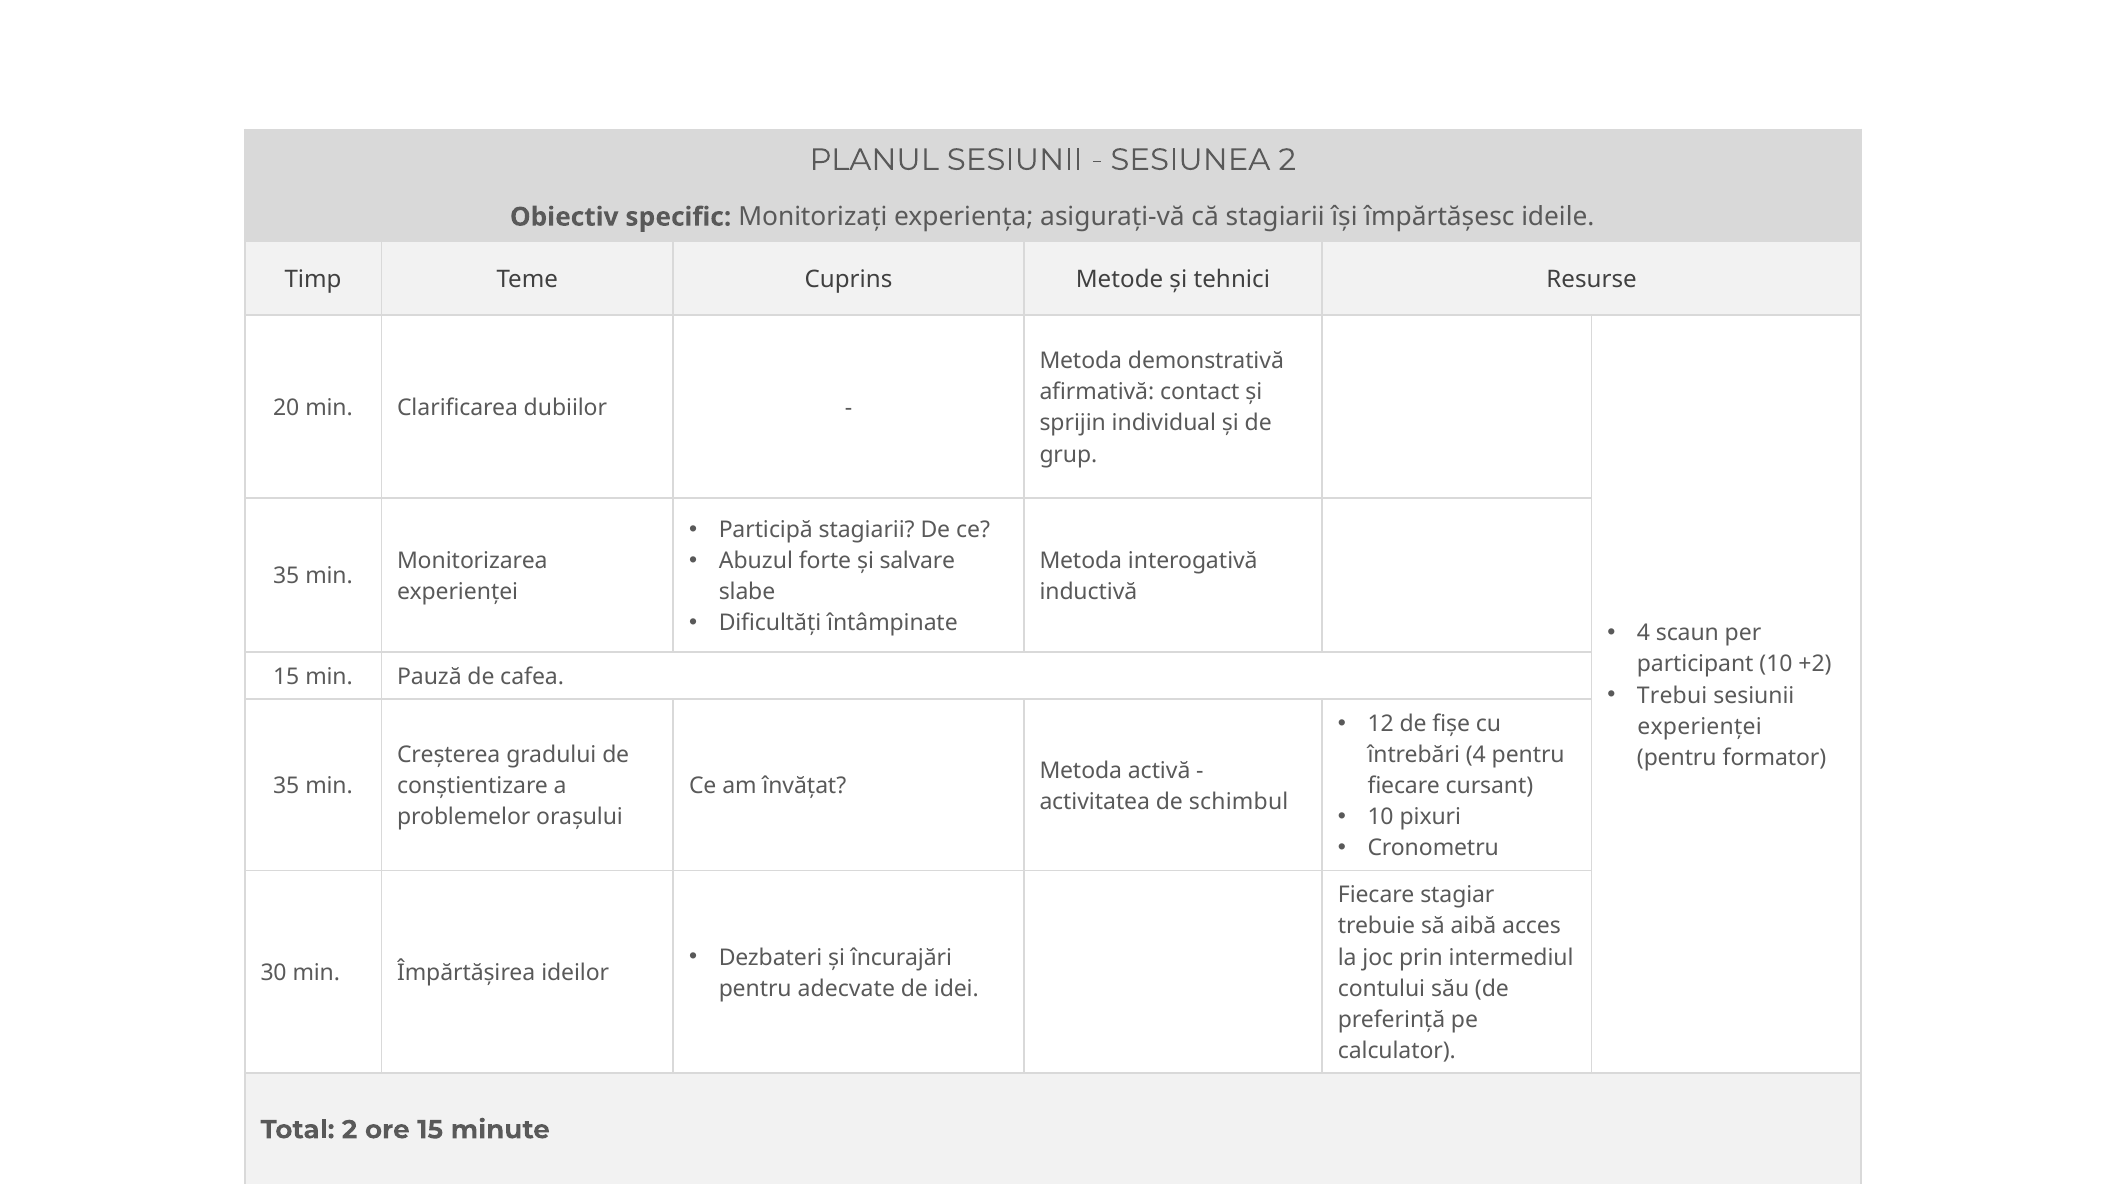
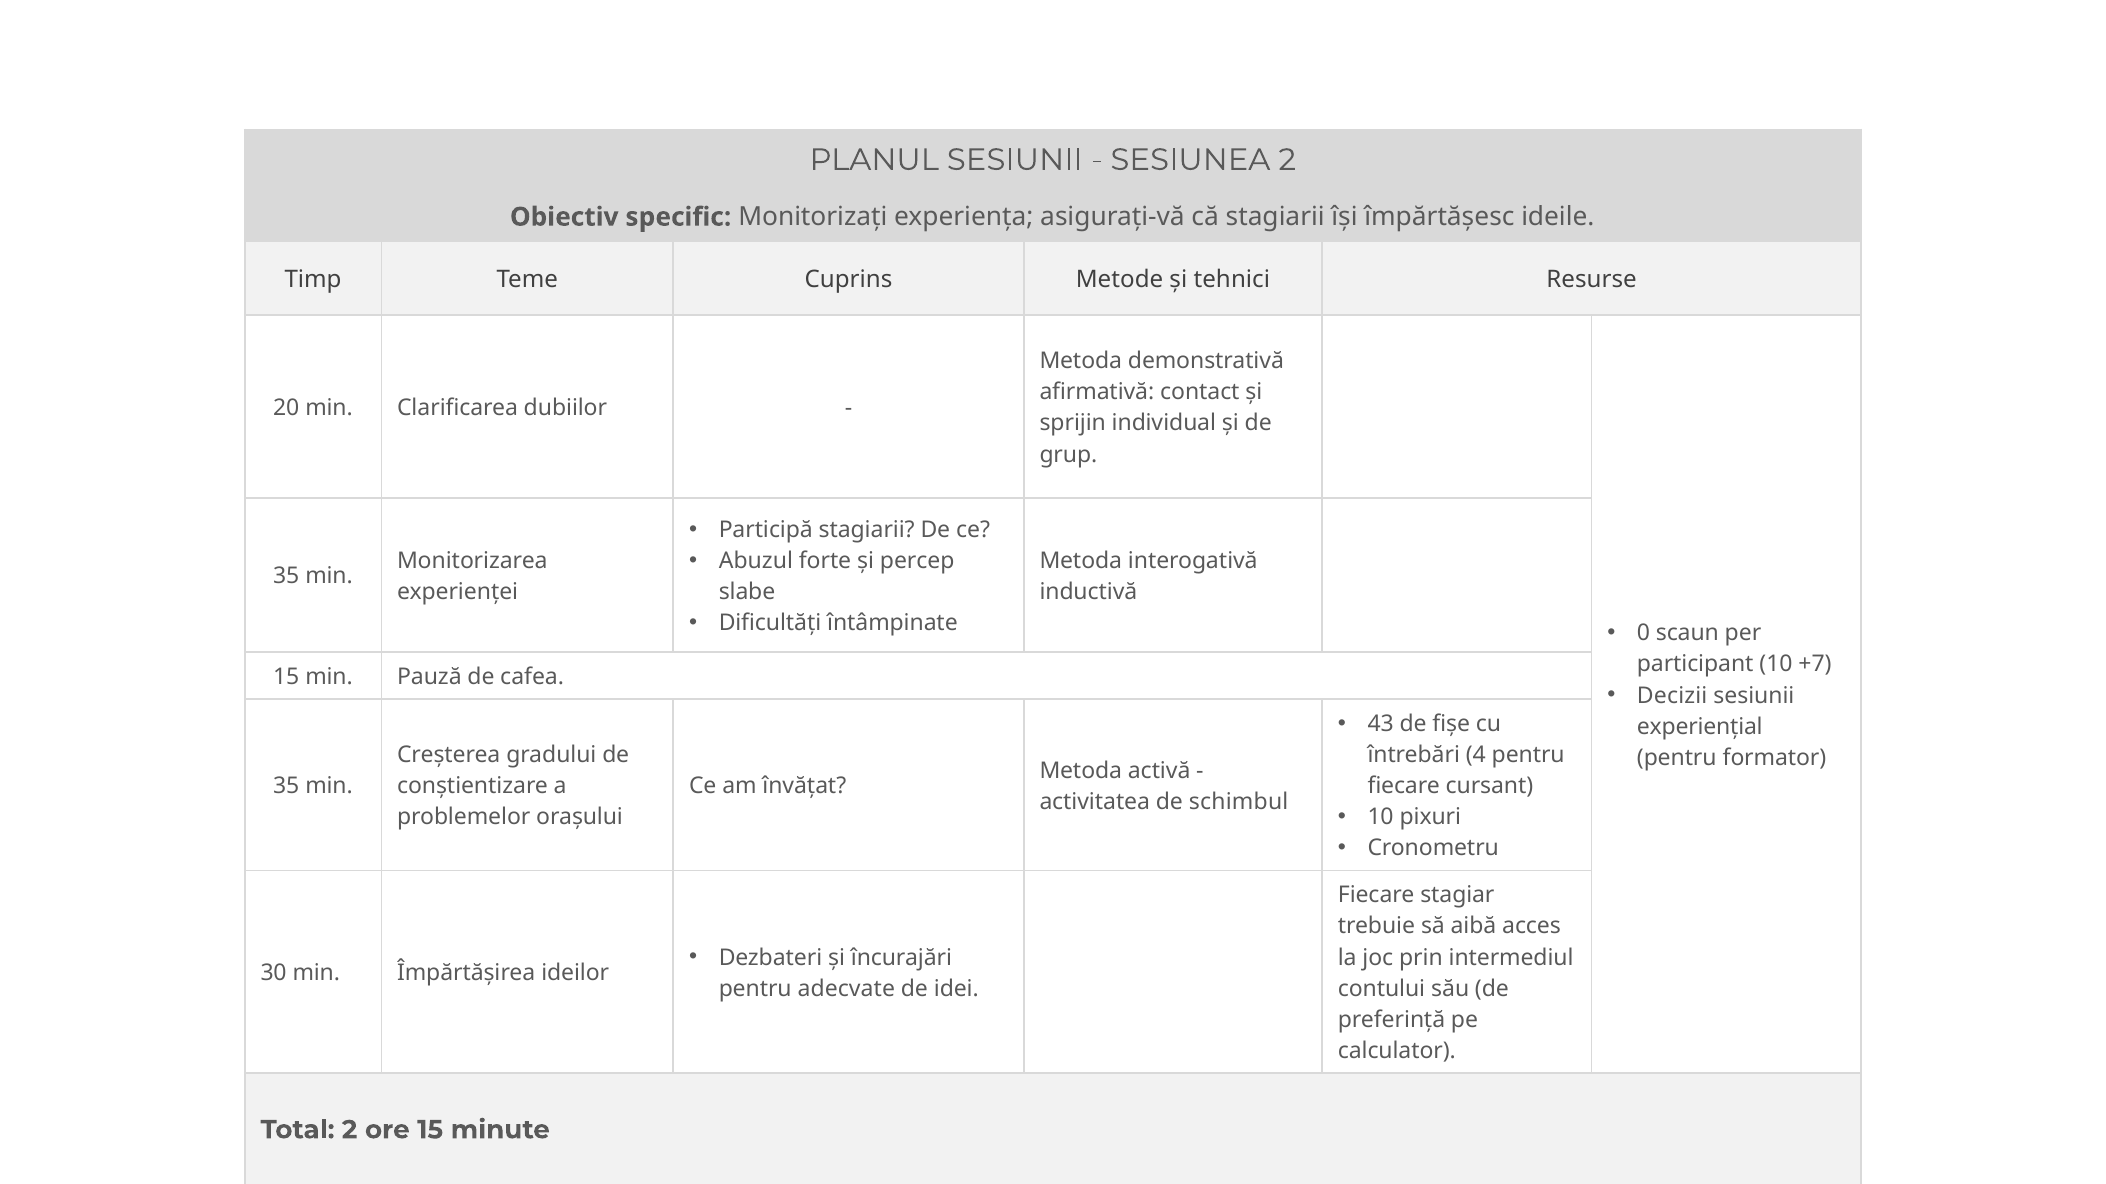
salvare: salvare -> percep
4 at (1644, 634): 4 -> 0
+2: +2 -> +7
Trebui: Trebui -> Decizii
12: 12 -> 43
experienței at (1700, 727): experienței -> experiențial
